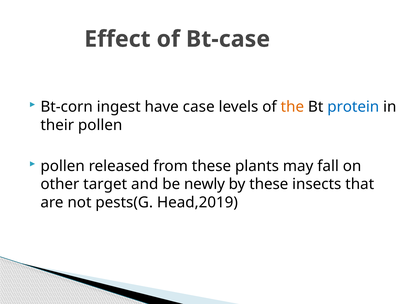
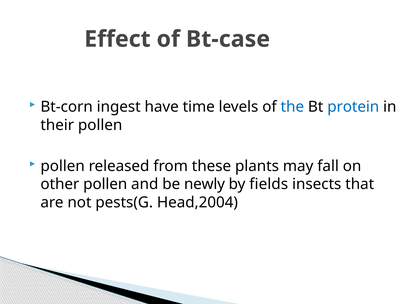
case: case -> time
the colour: orange -> blue
other target: target -> pollen
by these: these -> fields
Head,2019: Head,2019 -> Head,2004
